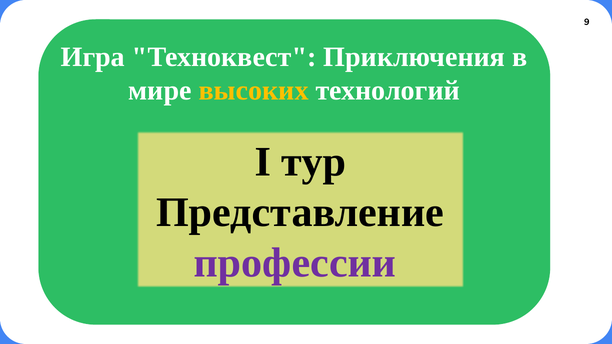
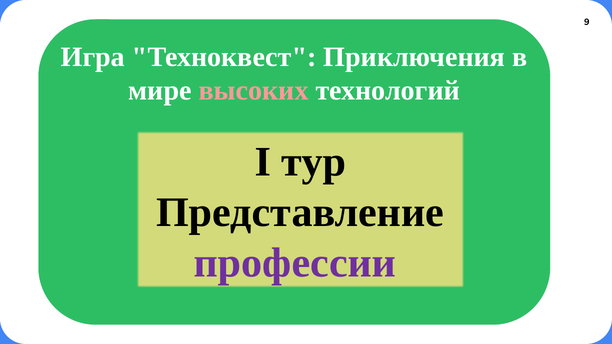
высоких colour: yellow -> pink
